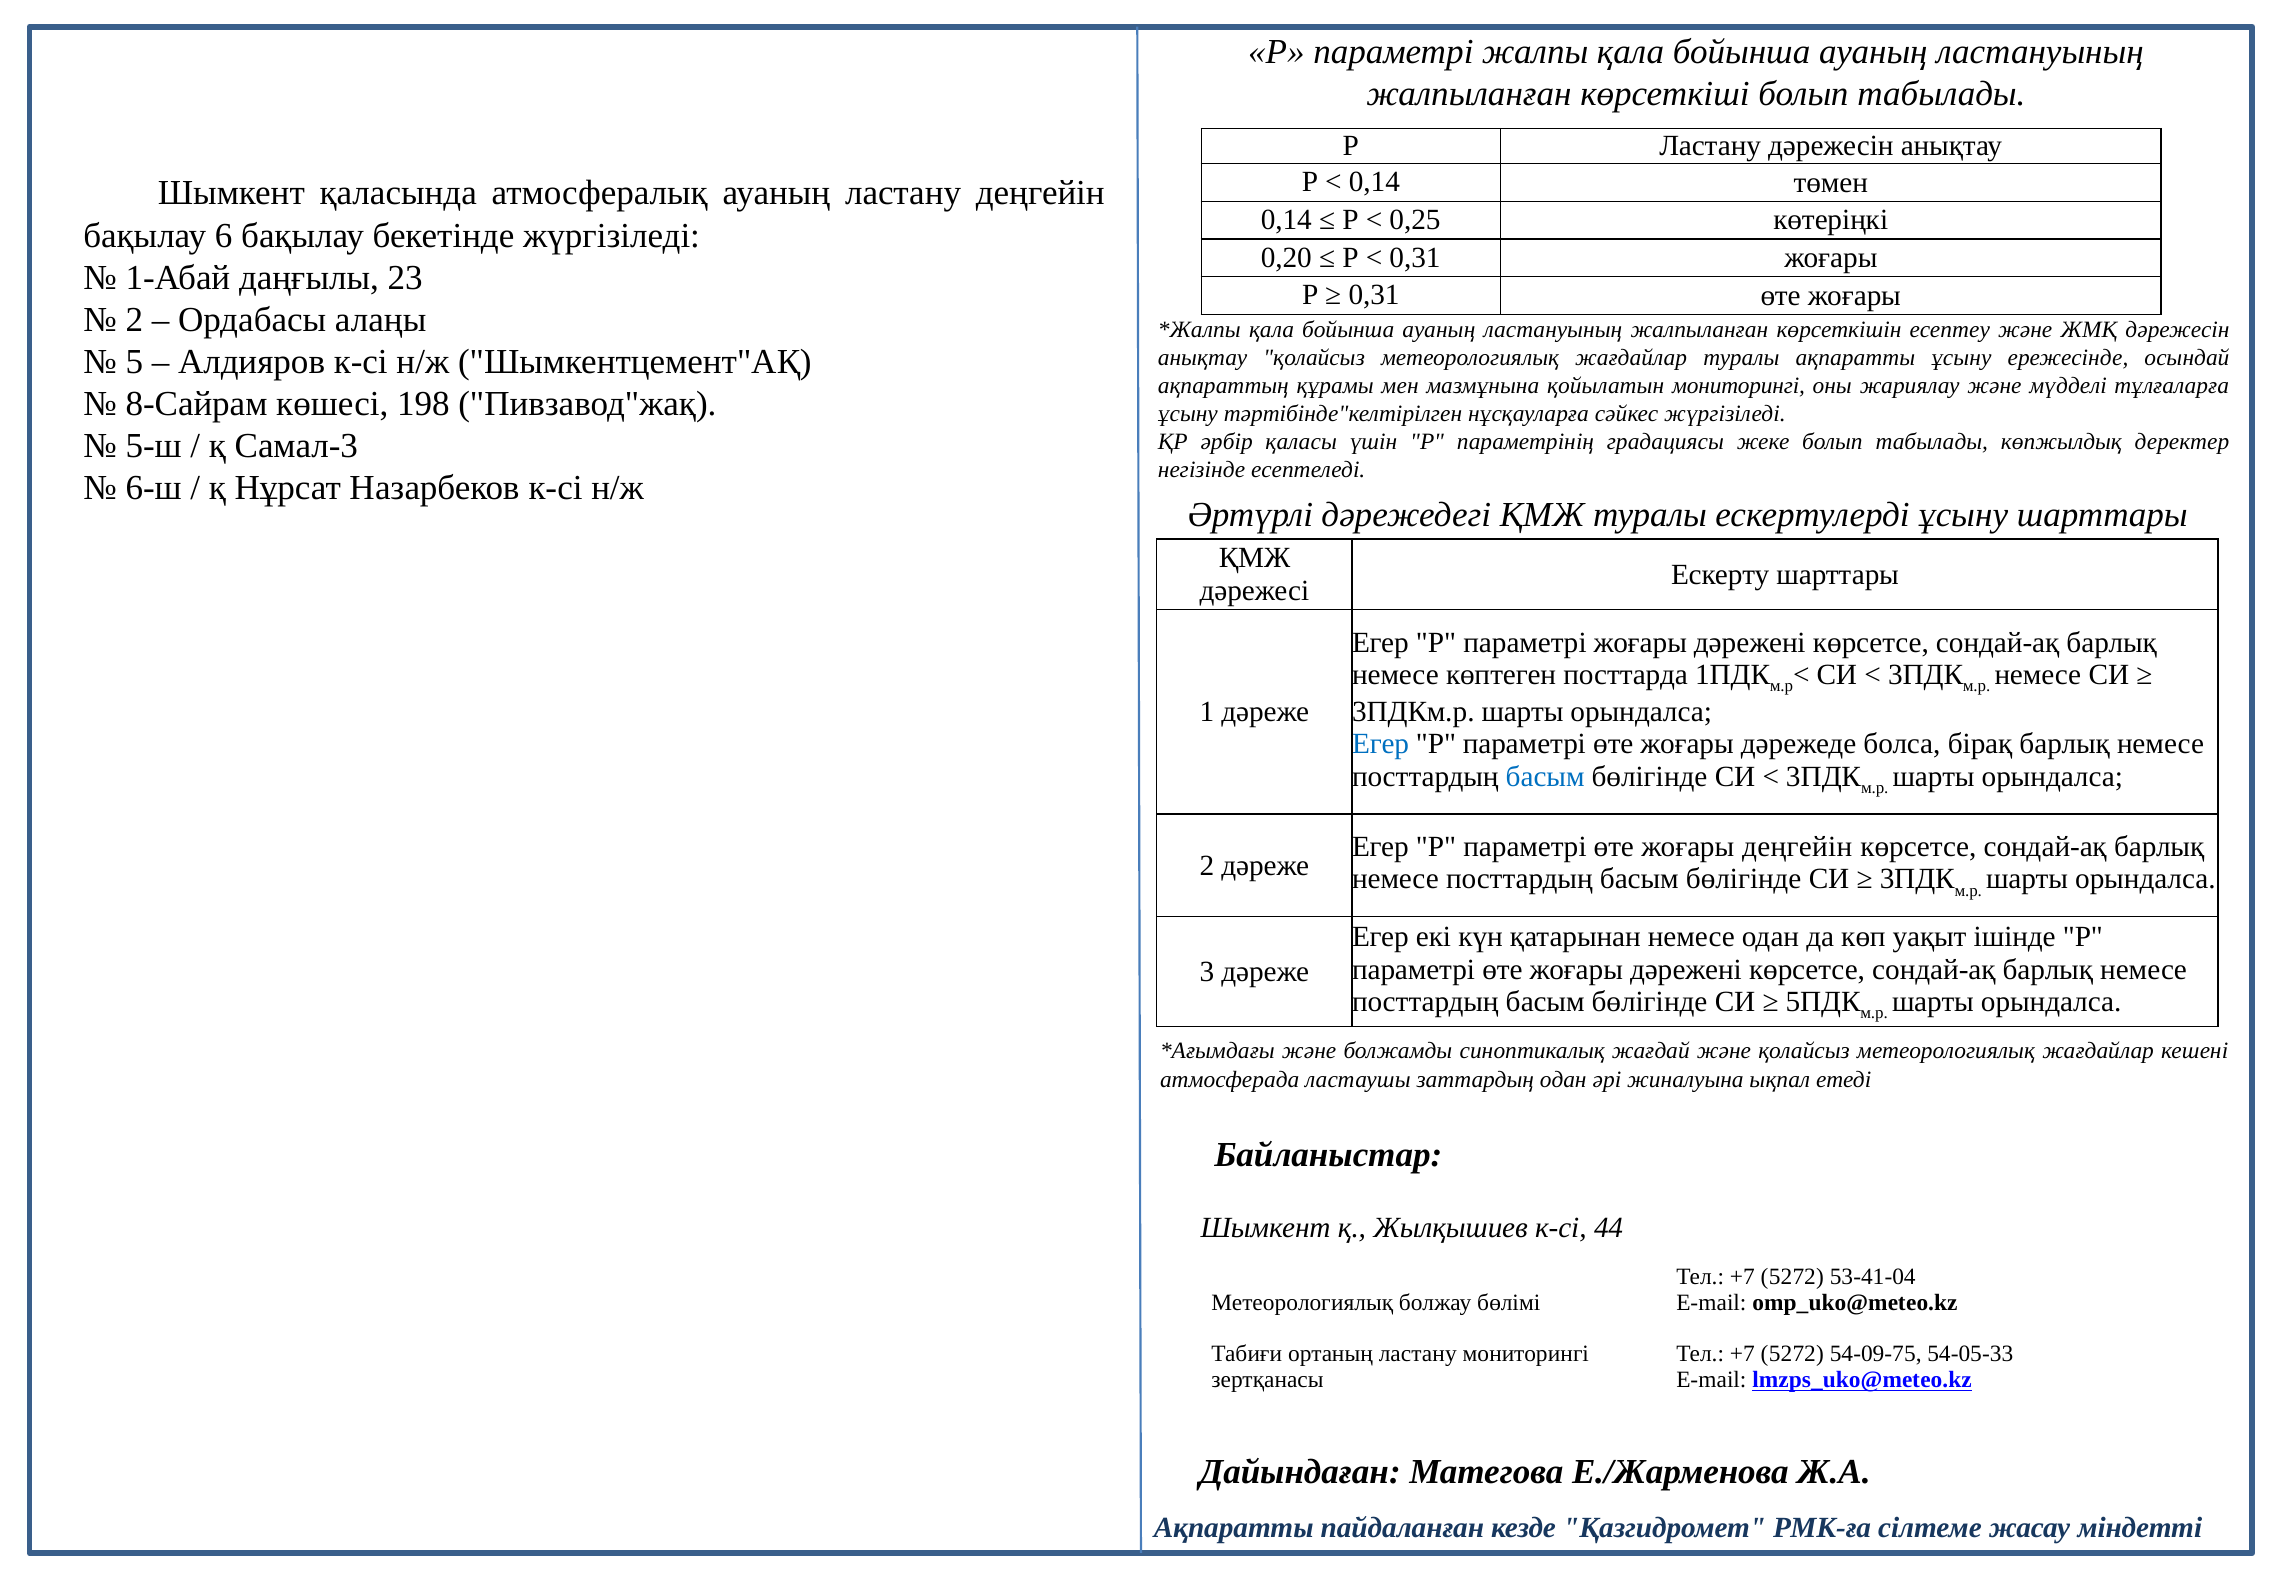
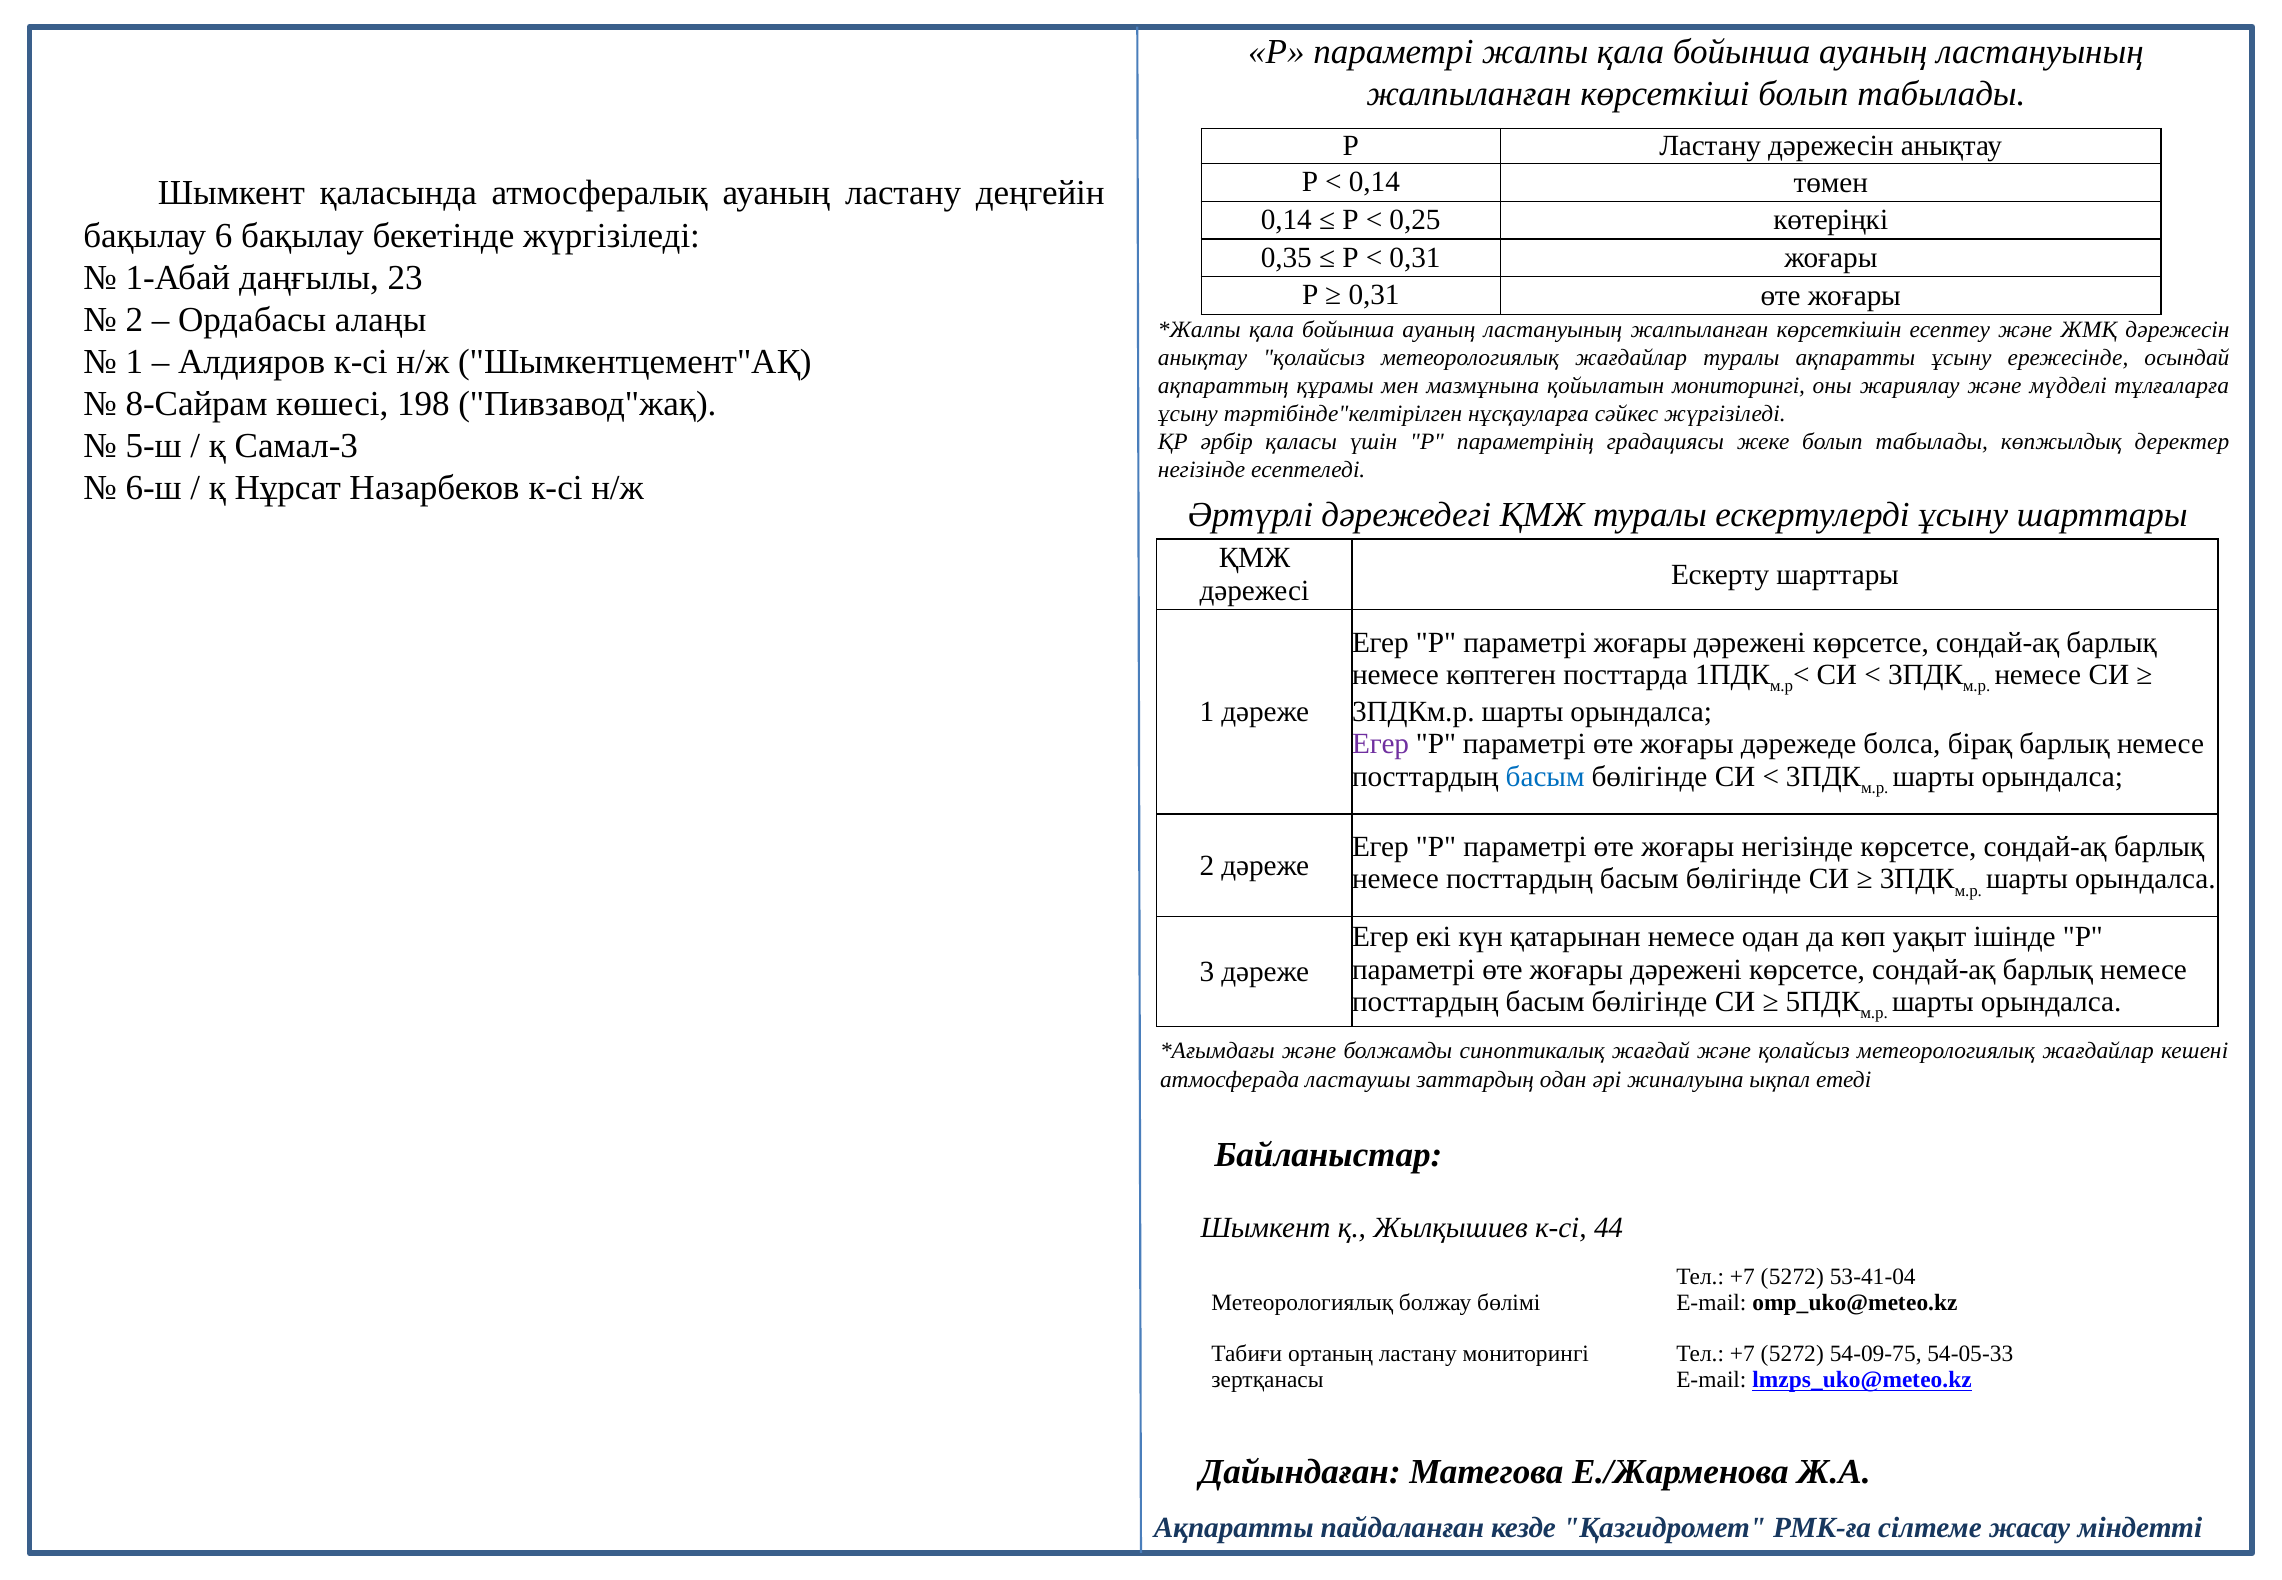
0,20: 0,20 -> 0,35
5 at (134, 362): 5 -> 1
Егер at (1381, 744) colour: blue -> purple
жоғары деңгейін: деңгейін -> негізінде
